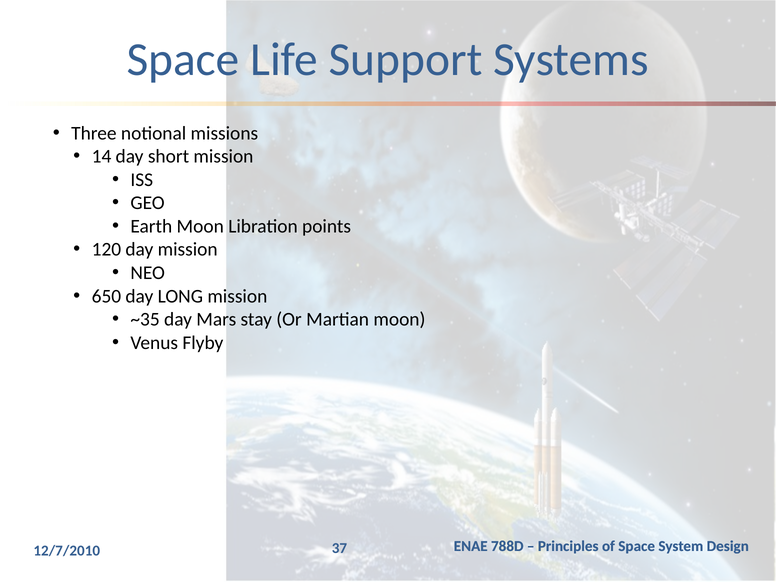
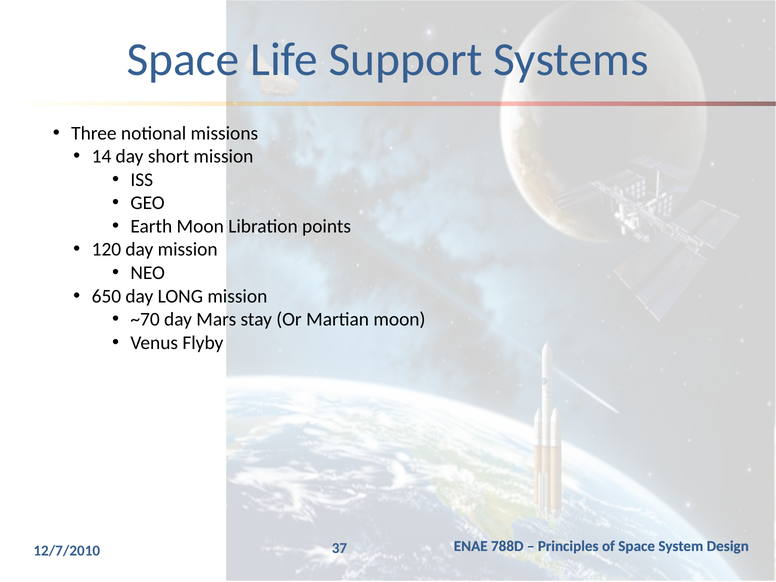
~35: ~35 -> ~70
